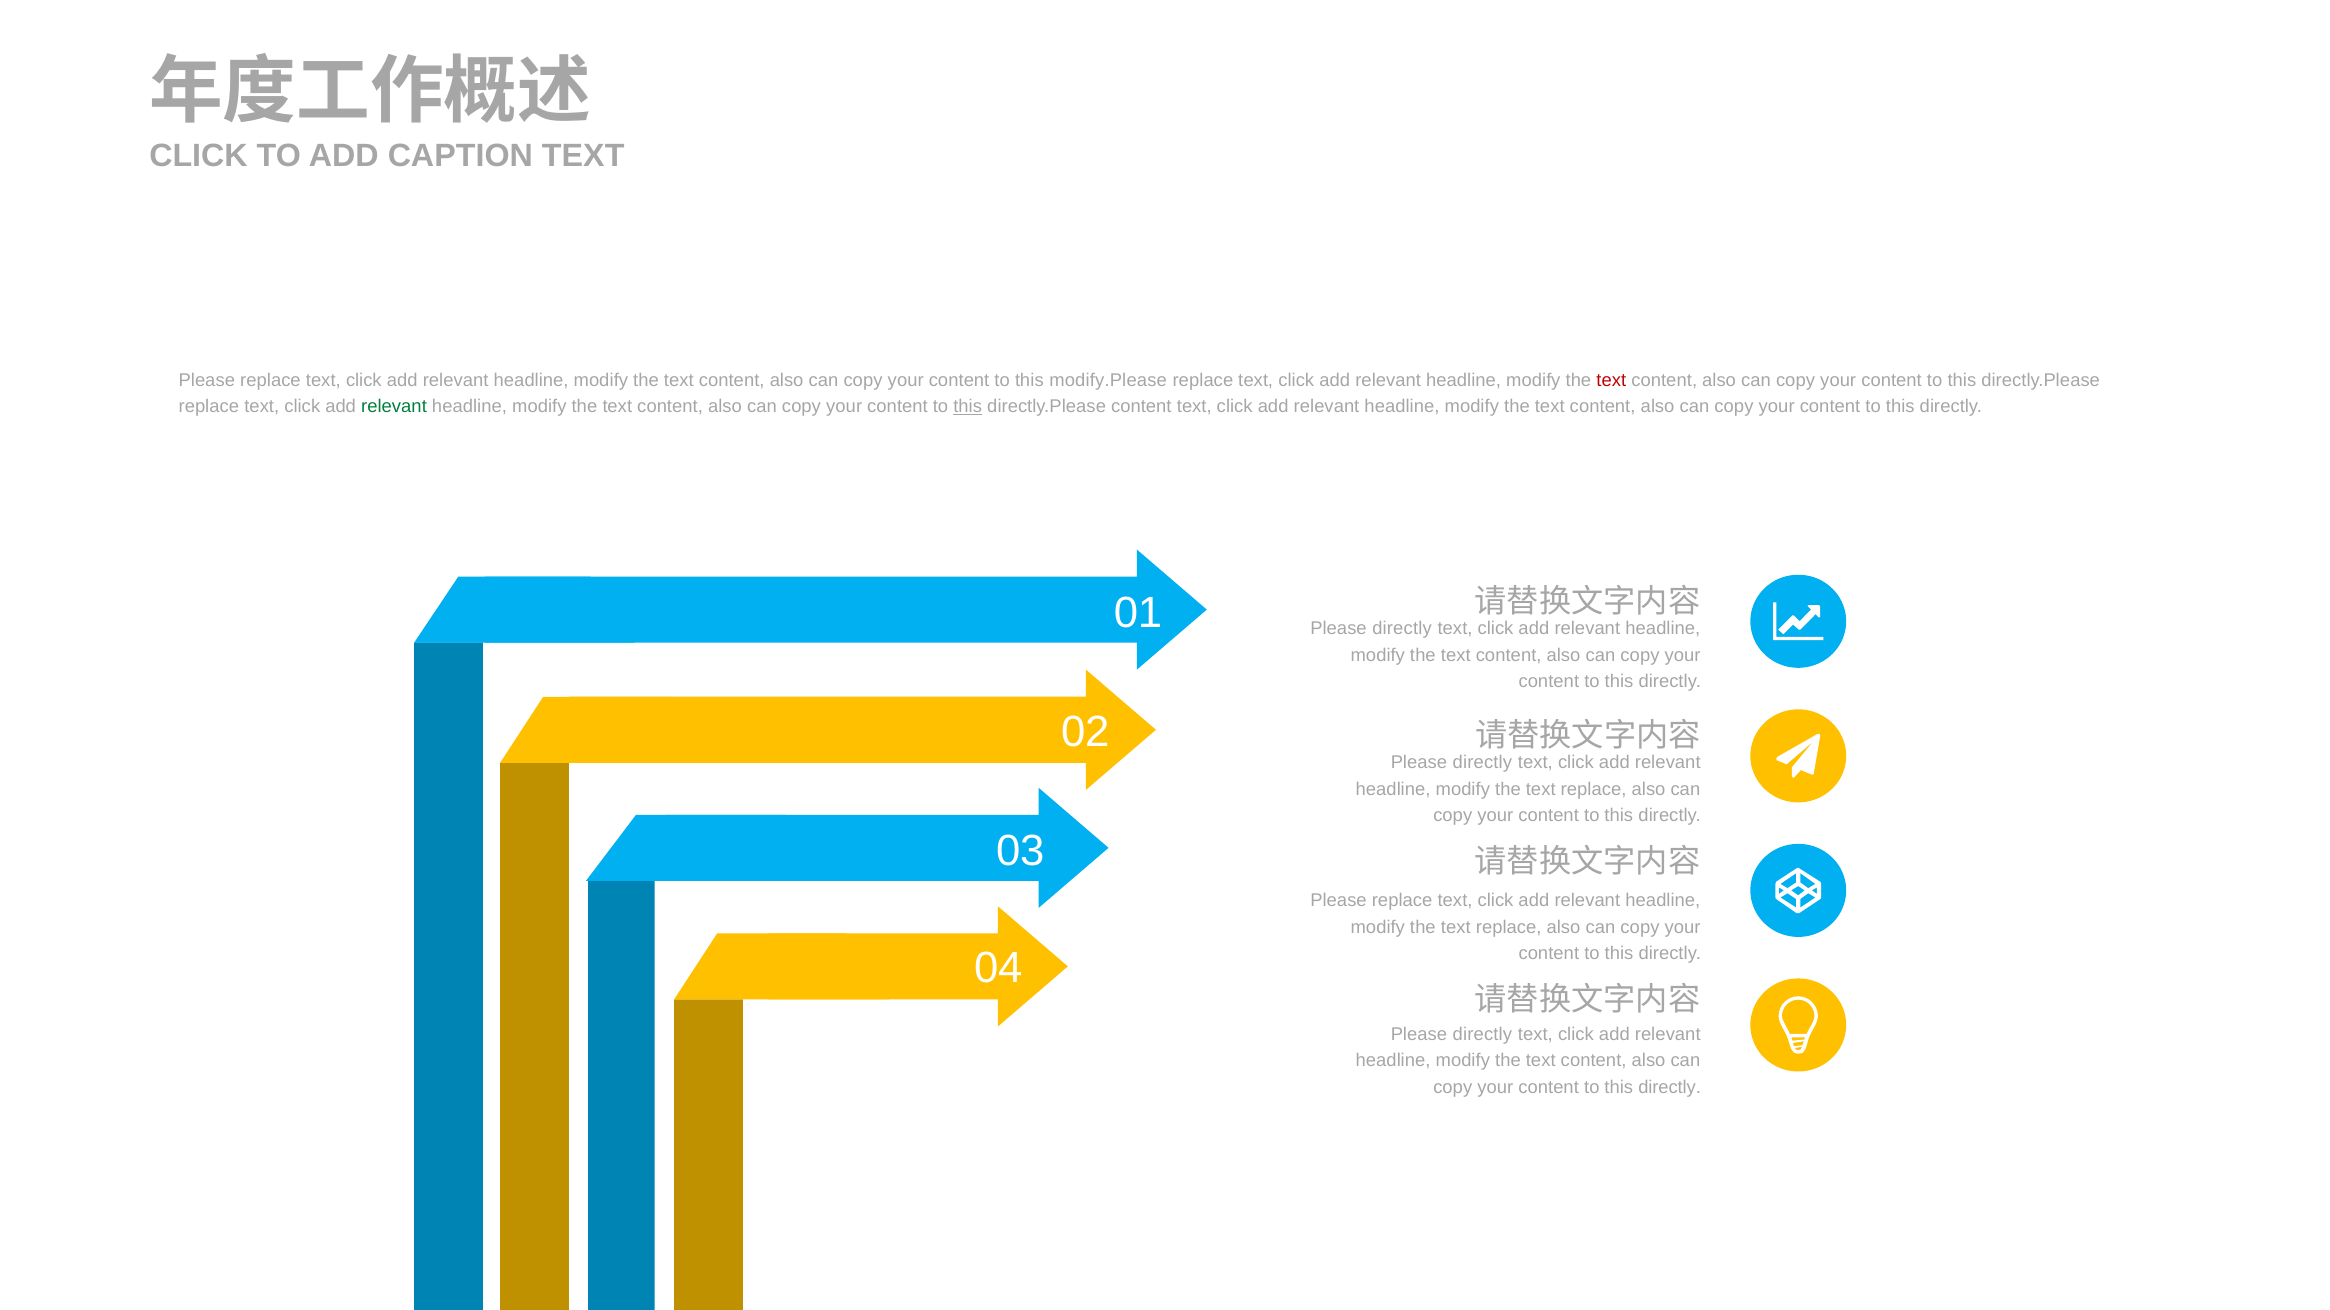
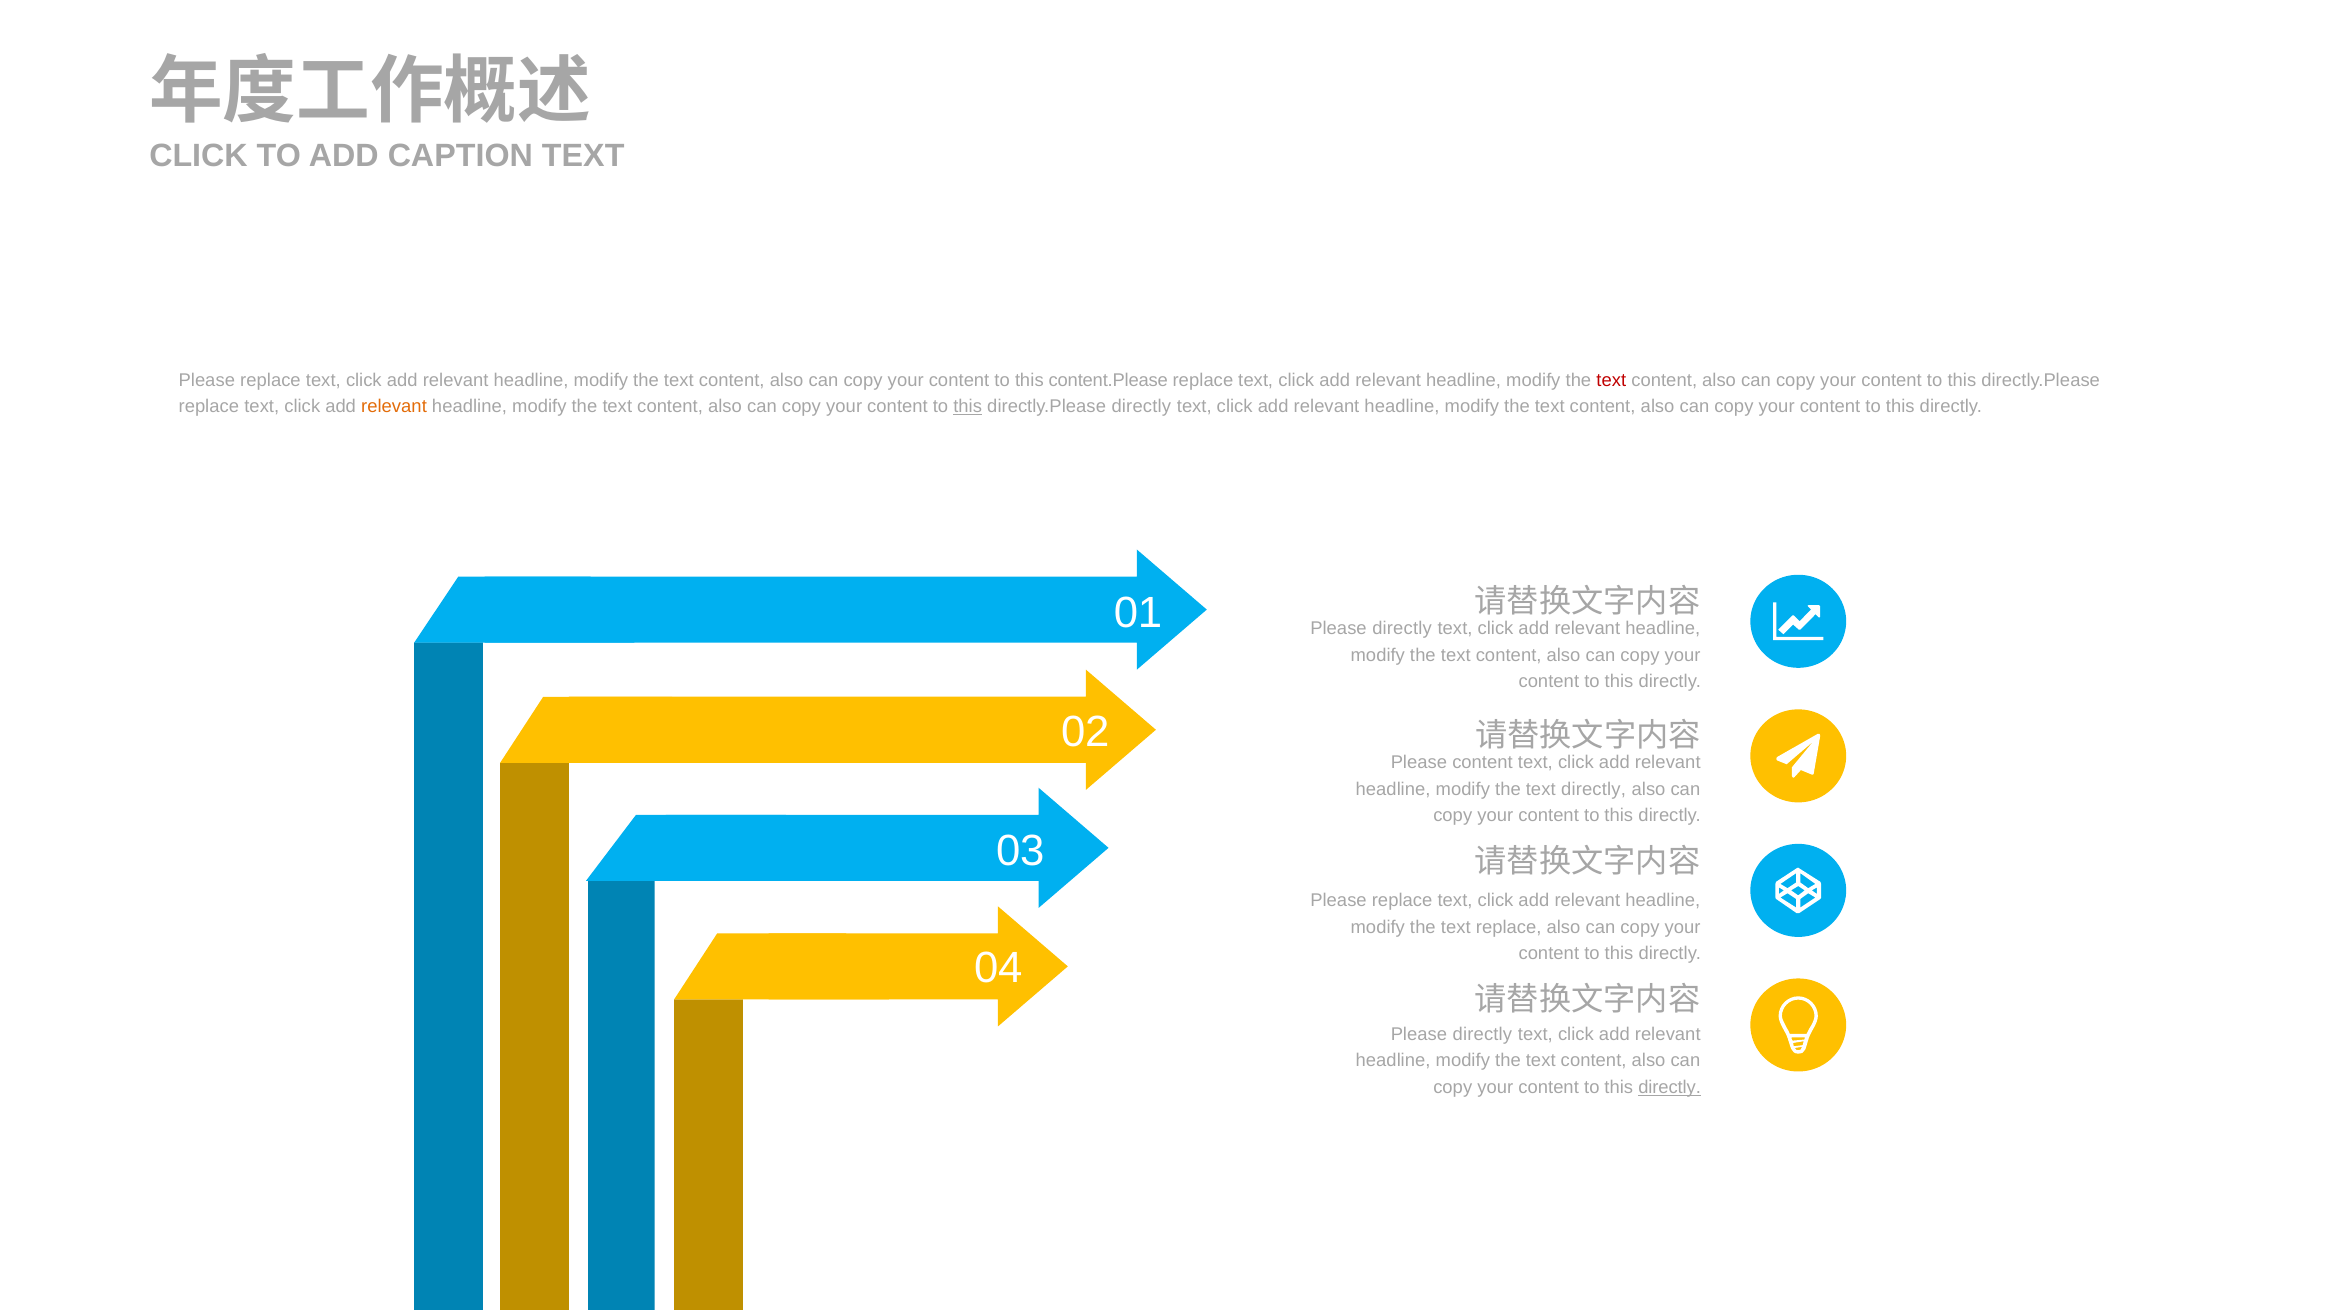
modify.Please: modify.Please -> content.Please
relevant at (394, 407) colour: green -> orange
directly.Please content: content -> directly
directly at (1482, 763): directly -> content
replace at (1594, 789): replace -> directly
directly at (1670, 1088) underline: none -> present
